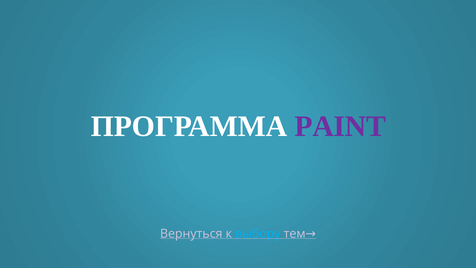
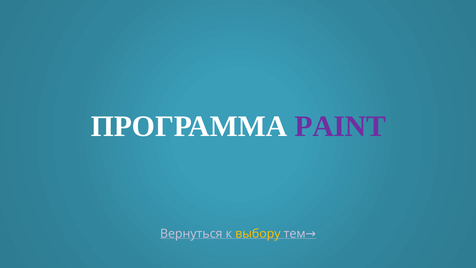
выбору colour: light blue -> yellow
